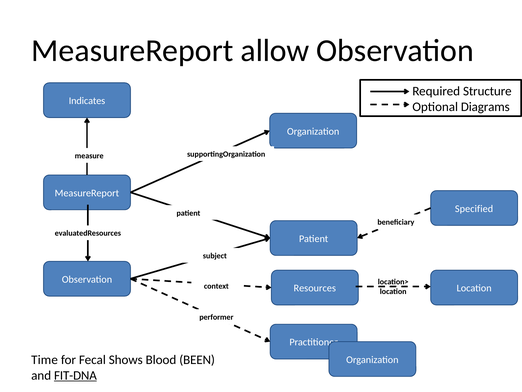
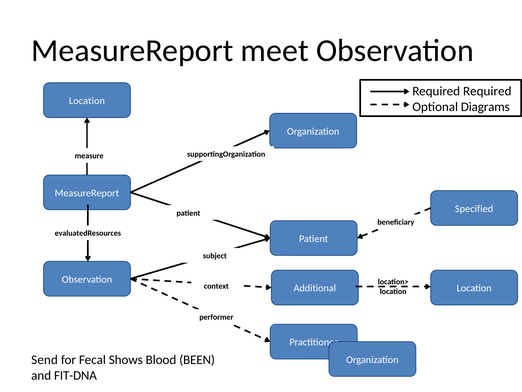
allow: allow -> meet
Required Structure: Structure -> Required
Indicates at (87, 101): Indicates -> Location
Resources: Resources -> Additional
Time: Time -> Send
FIT-DNA underline: present -> none
